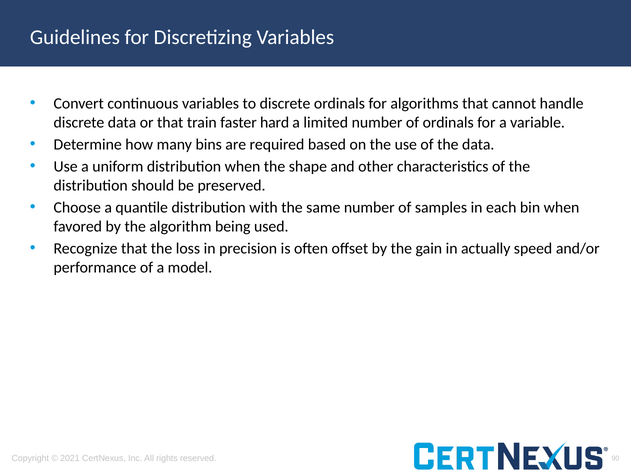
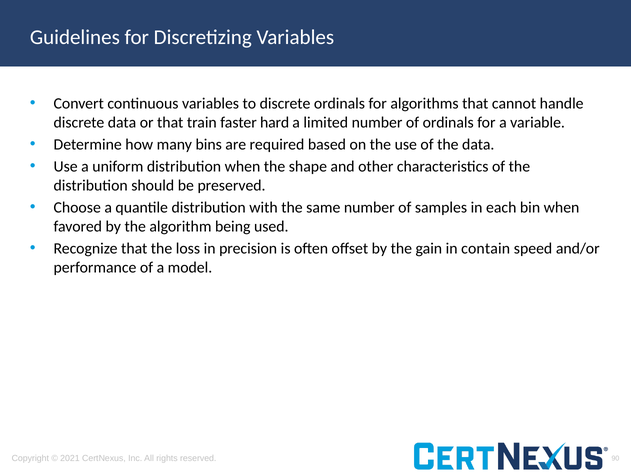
actually: actually -> contain
